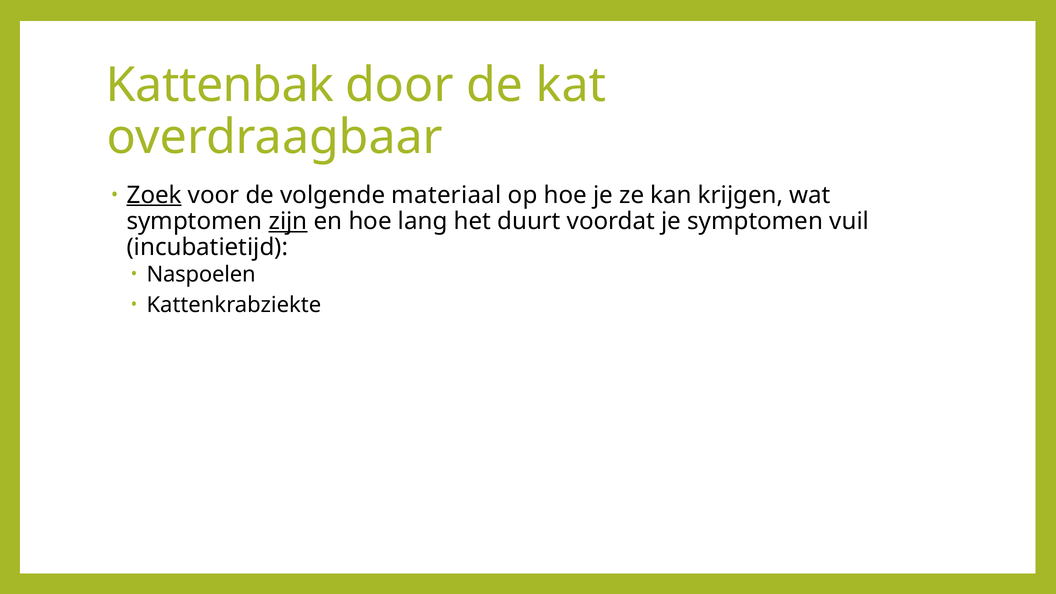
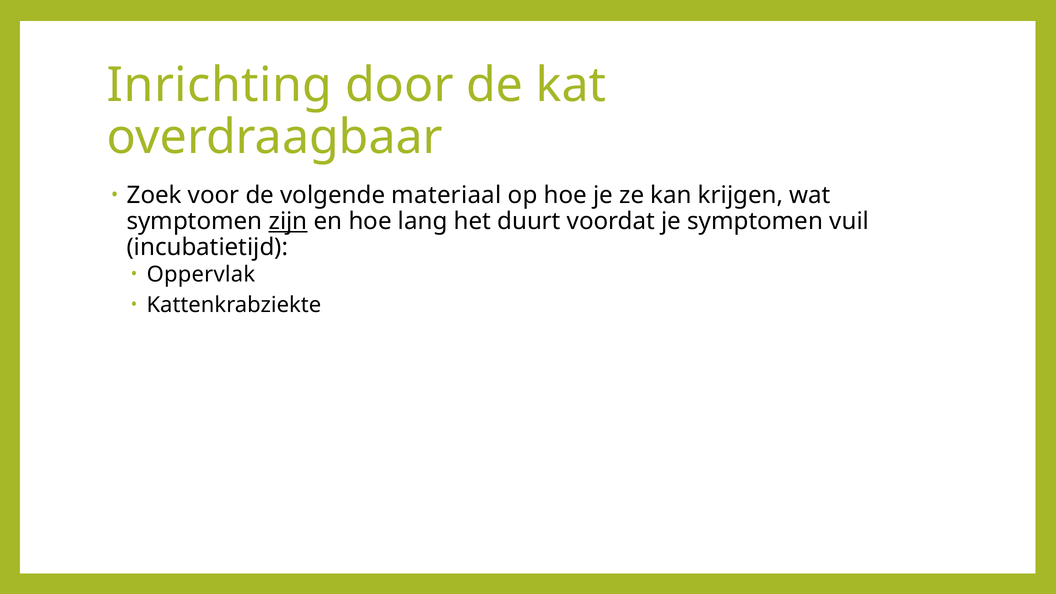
Kattenbak: Kattenbak -> Inrichting
Zoek underline: present -> none
Naspoelen: Naspoelen -> Oppervlak
